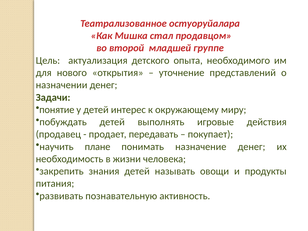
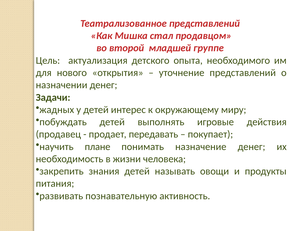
Театрализованное остуоруйалара: остуоруйалара -> представлений
понятие: понятие -> жадных
